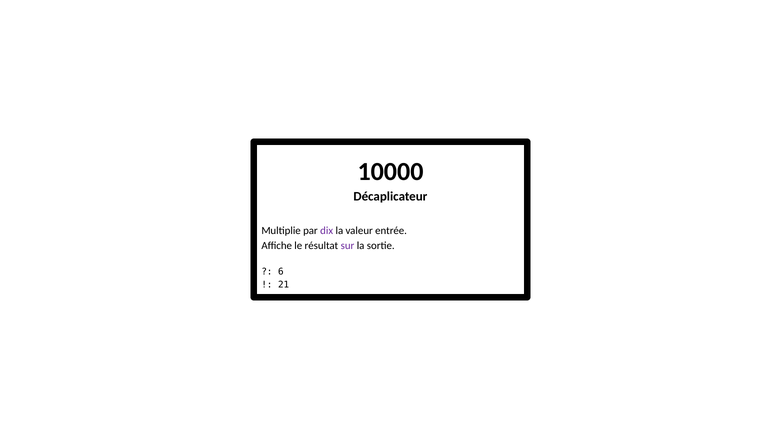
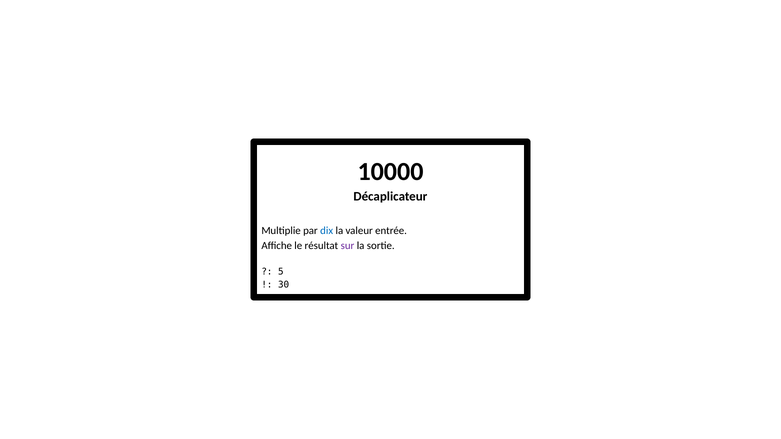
dix colour: purple -> blue
6: 6 -> 5
21: 21 -> 30
